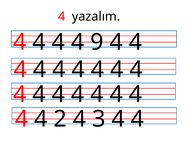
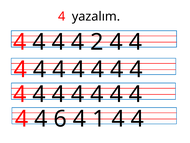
9: 9 -> 2
2: 2 -> 6
3: 3 -> 1
